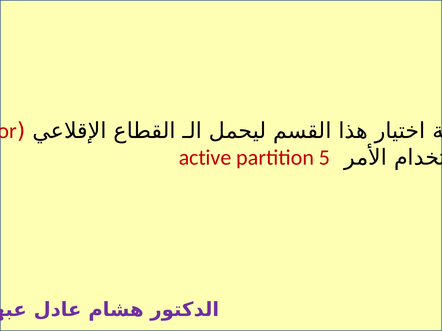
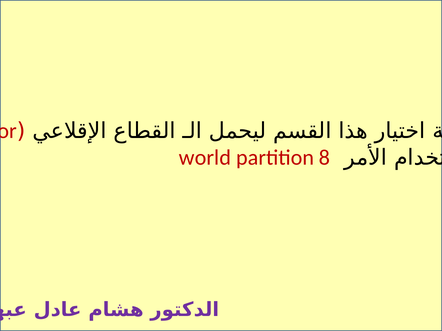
active: active -> world
5: 5 -> 8
